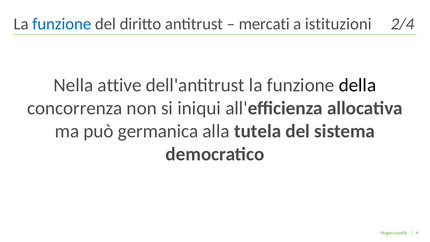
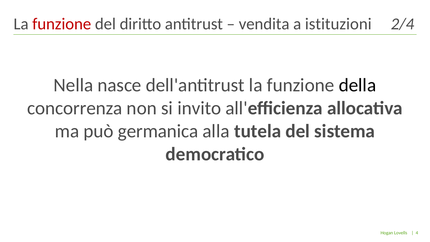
funzione at (62, 24) colour: blue -> red
mercati: mercati -> vendita
attive: attive -> nasce
iniqui: iniqui -> invito
